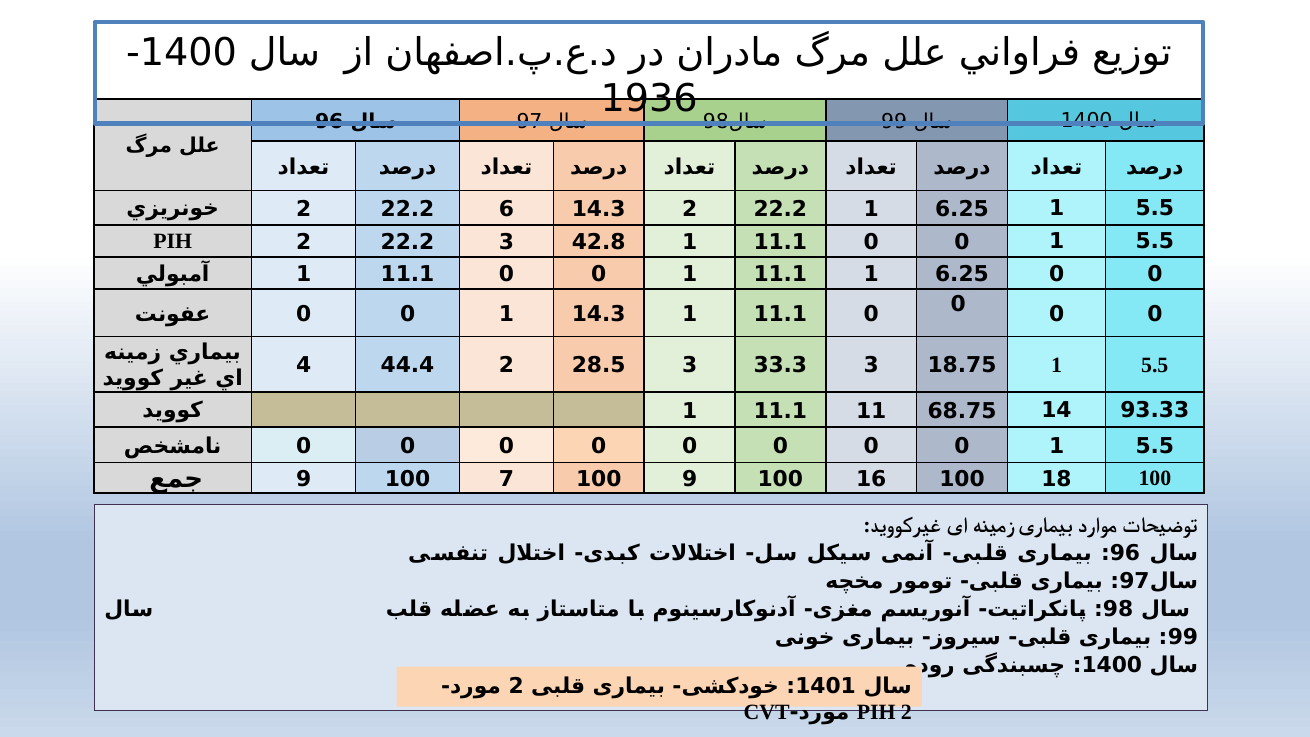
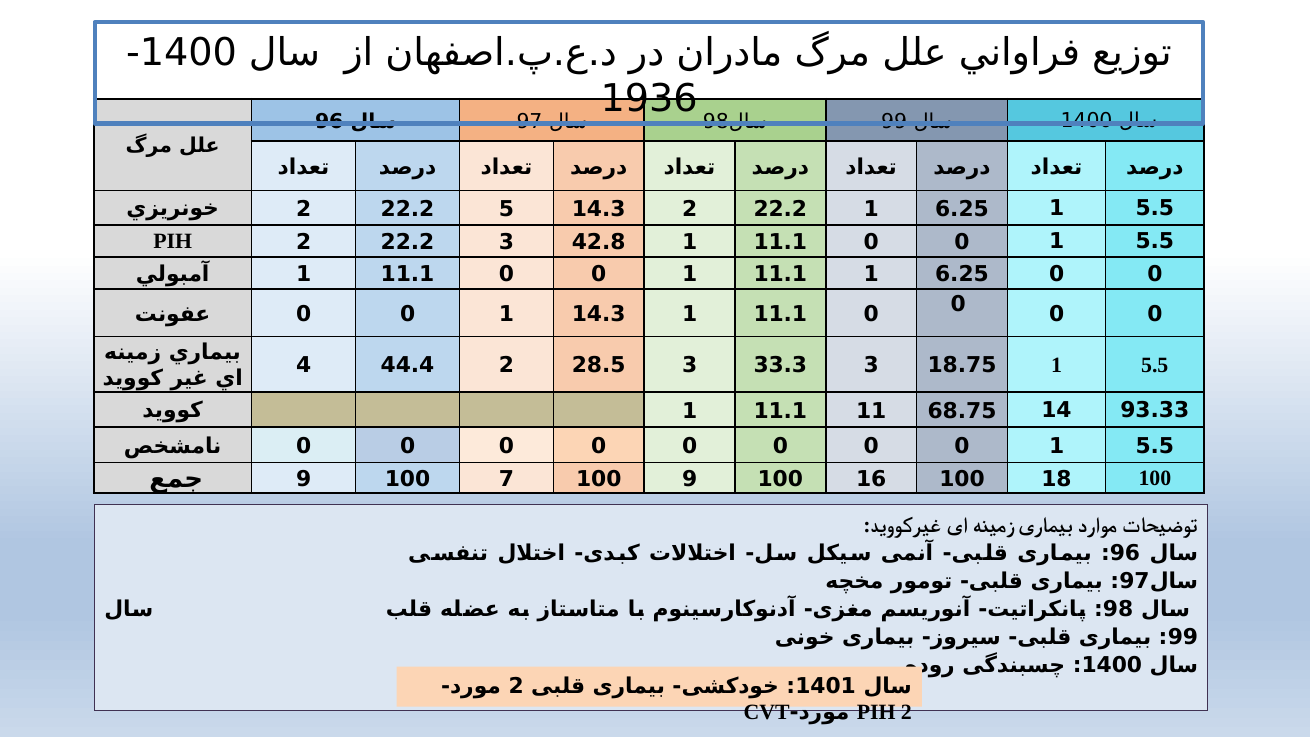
6: 6 -> 5
